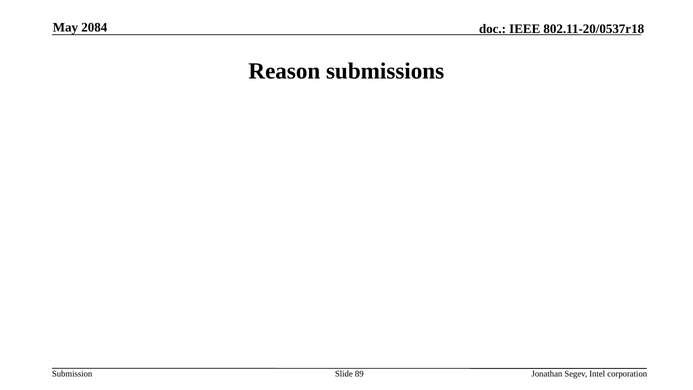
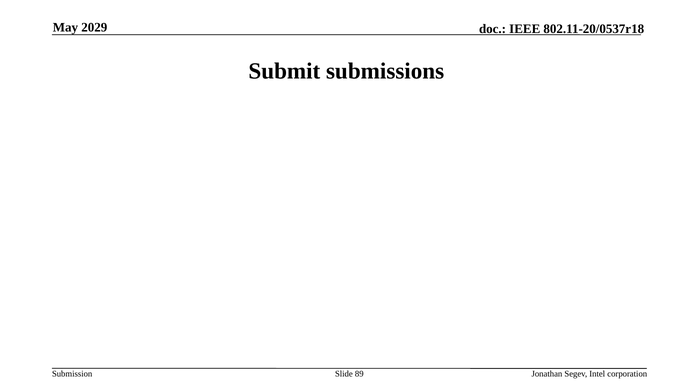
2084: 2084 -> 2029
Reason: Reason -> Submit
